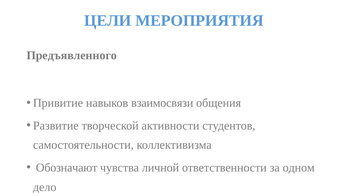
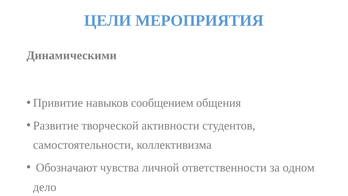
Предъявленного: Предъявленного -> Динамическими
взаимосвязи: взаимосвязи -> сообщением
